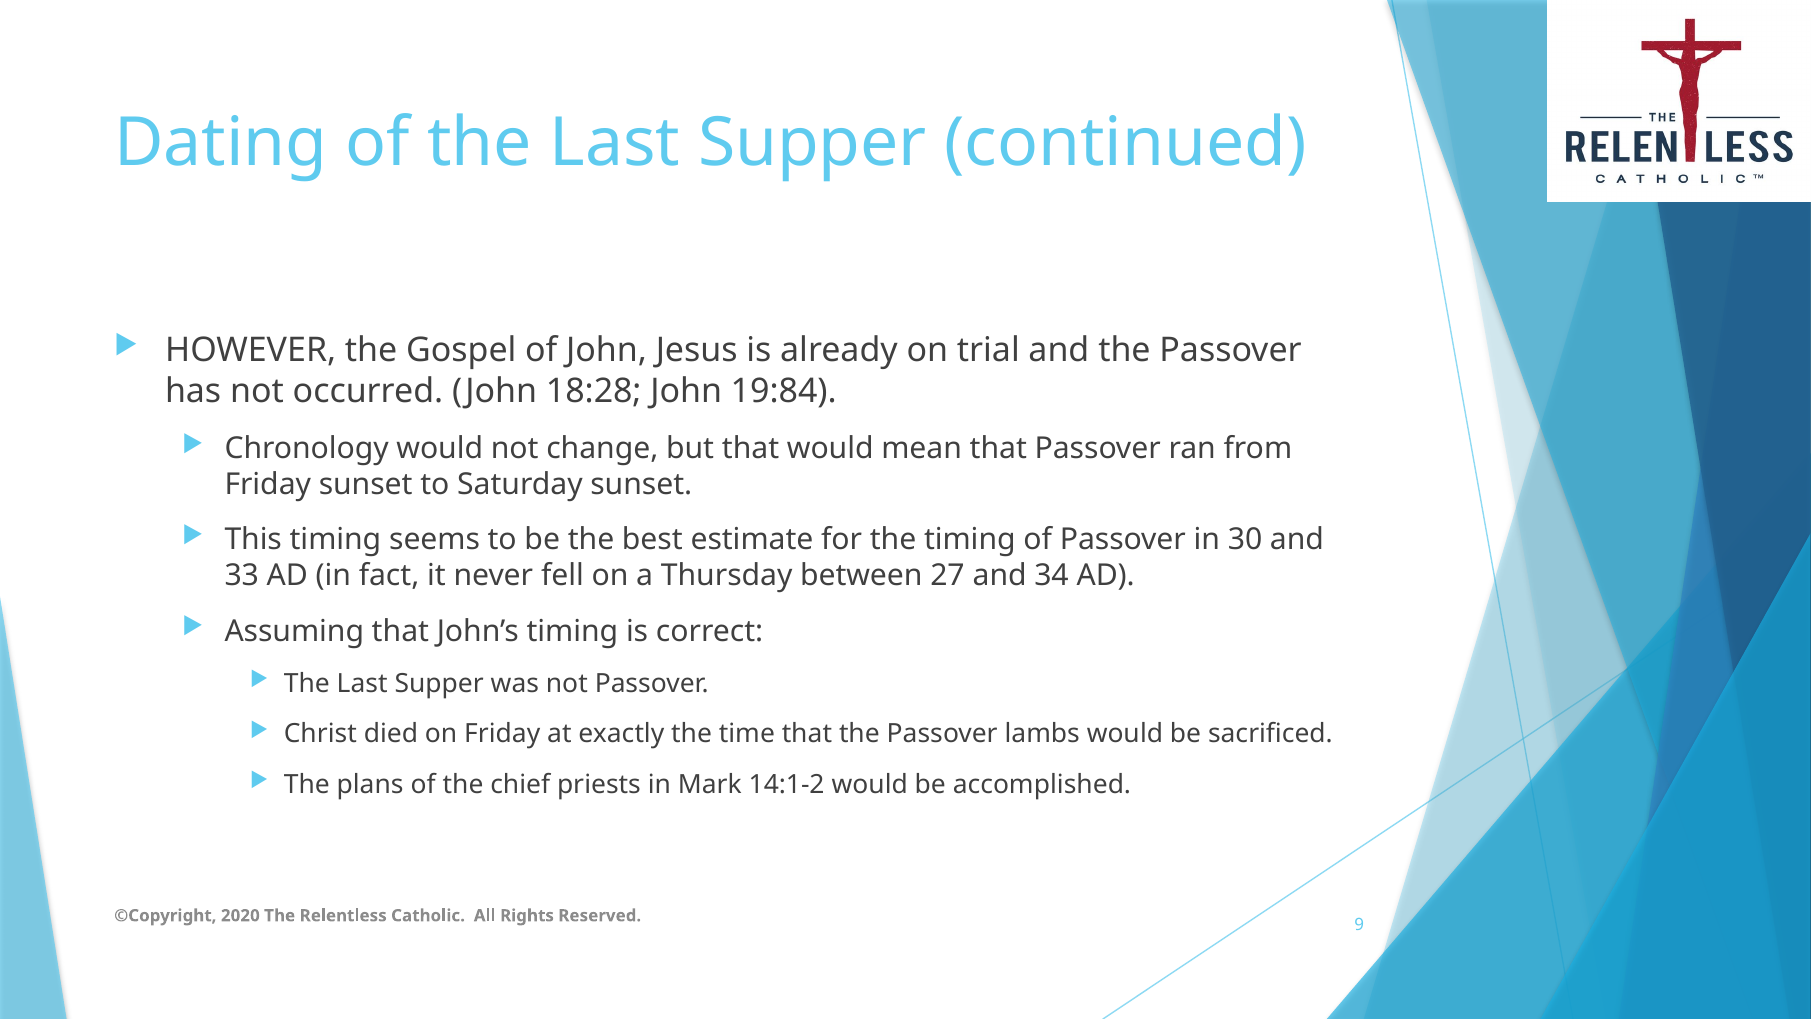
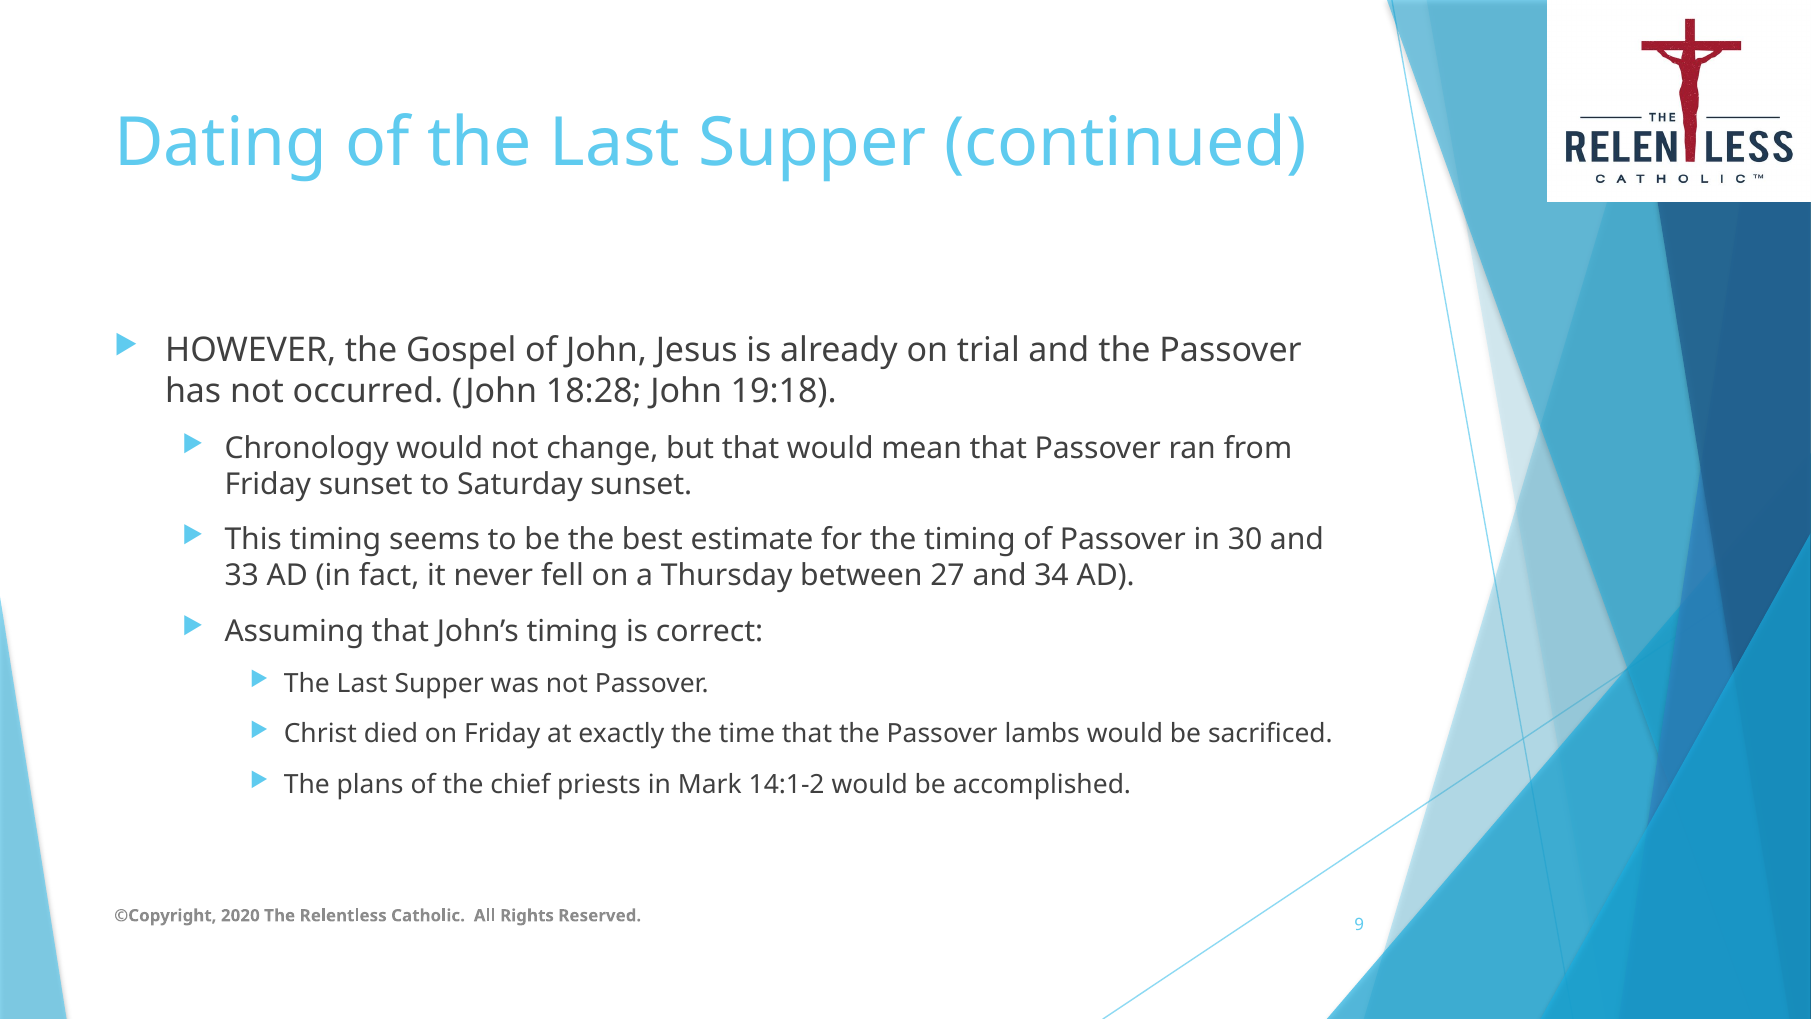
19:84: 19:84 -> 19:18
